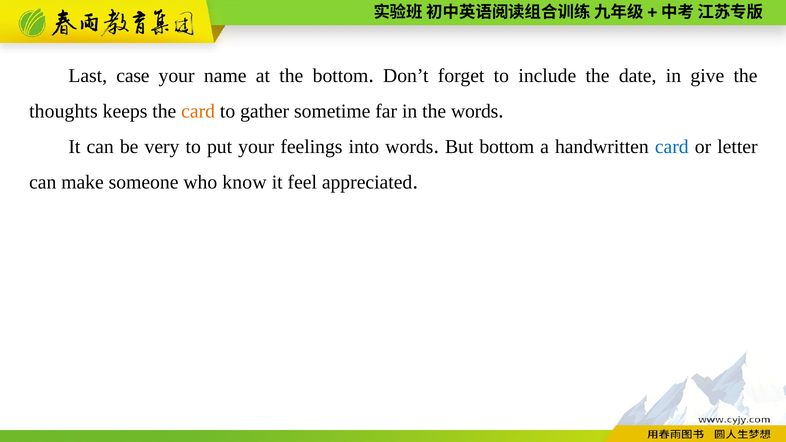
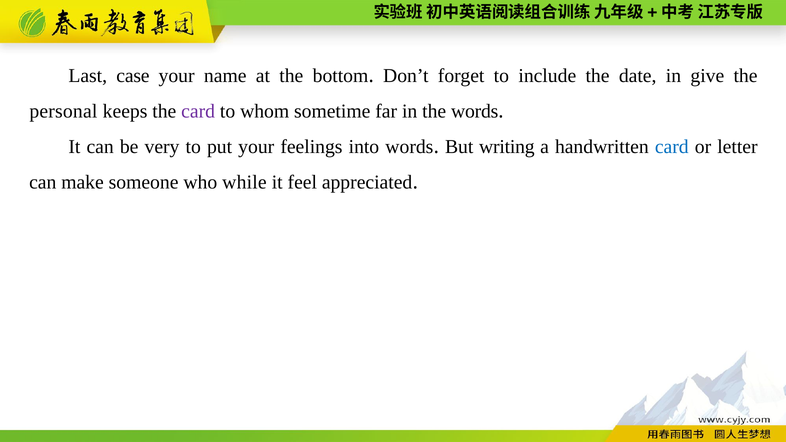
thoughts: thoughts -> personal
card at (198, 111) colour: orange -> purple
gather: gather -> whom
But bottom: bottom -> writing
know: know -> while
